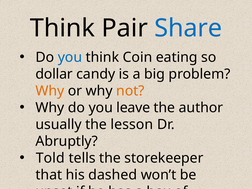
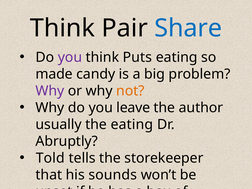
you at (70, 57) colour: blue -> purple
Coin: Coin -> Puts
dollar: dollar -> made
Why at (50, 91) colour: orange -> purple
the lesson: lesson -> eating
dashed: dashed -> sounds
